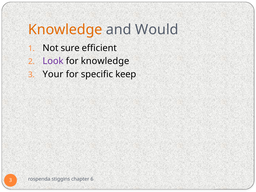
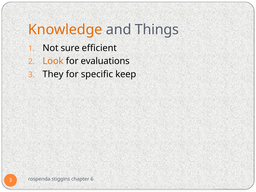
Would: Would -> Things
Look colour: purple -> orange
for knowledge: knowledge -> evaluations
Your: Your -> They
